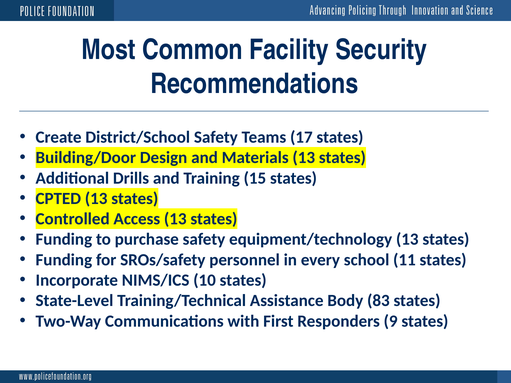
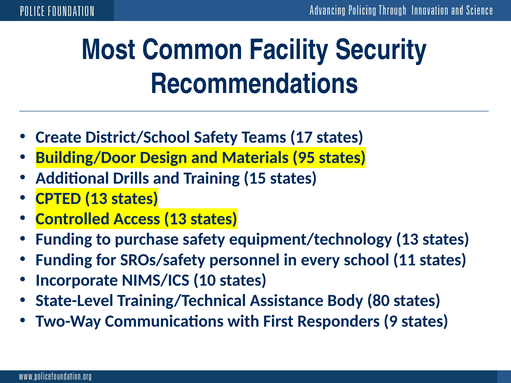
Materials 13: 13 -> 95
83: 83 -> 80
